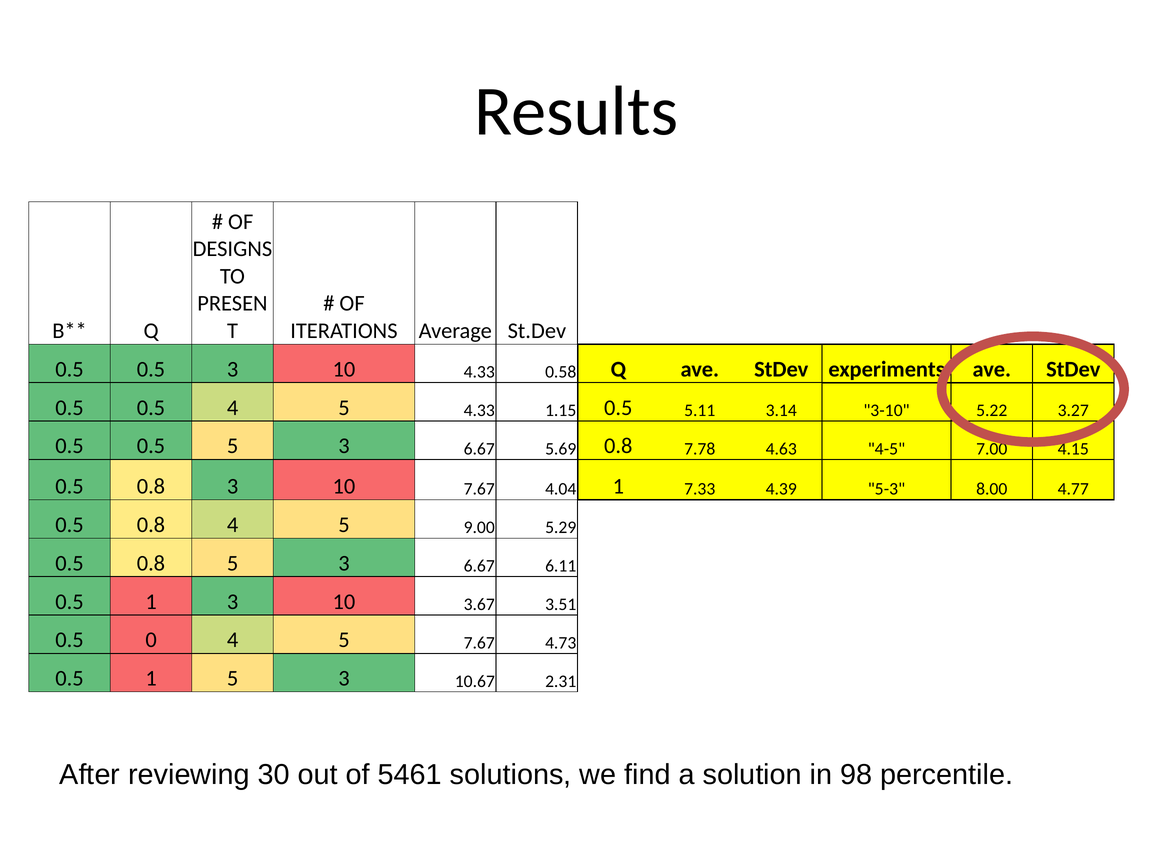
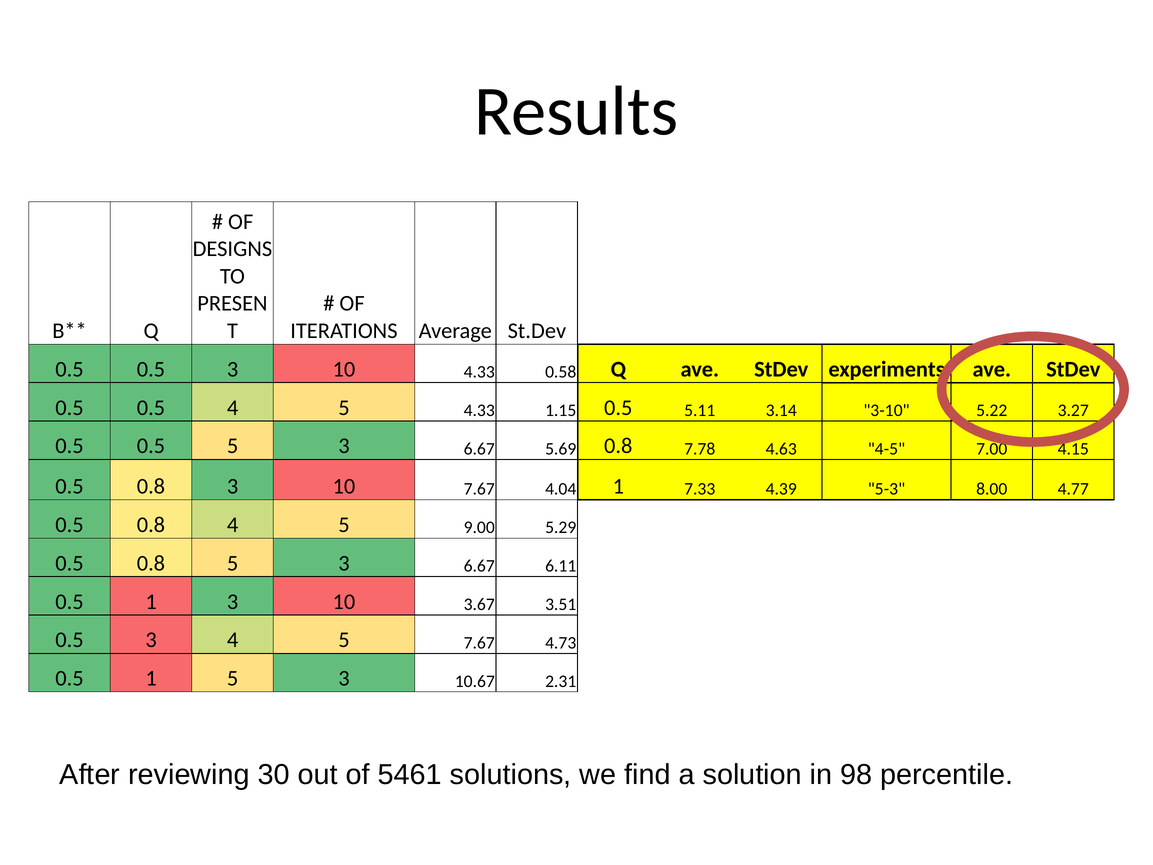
0 at (151, 640): 0 -> 3
